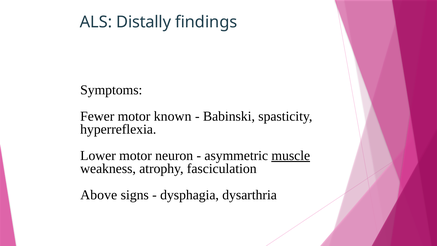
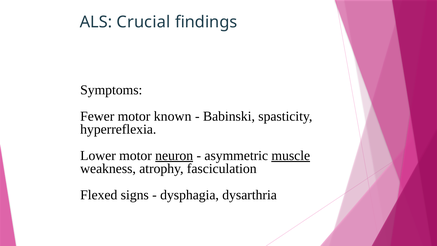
Distally: Distally -> Crucial
neuron underline: none -> present
Above: Above -> Flexed
